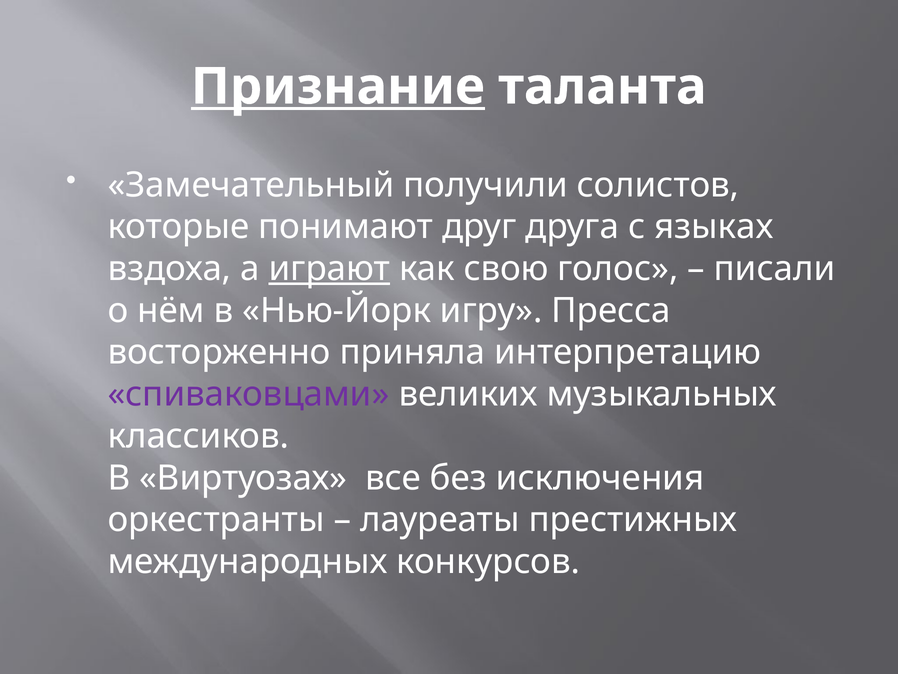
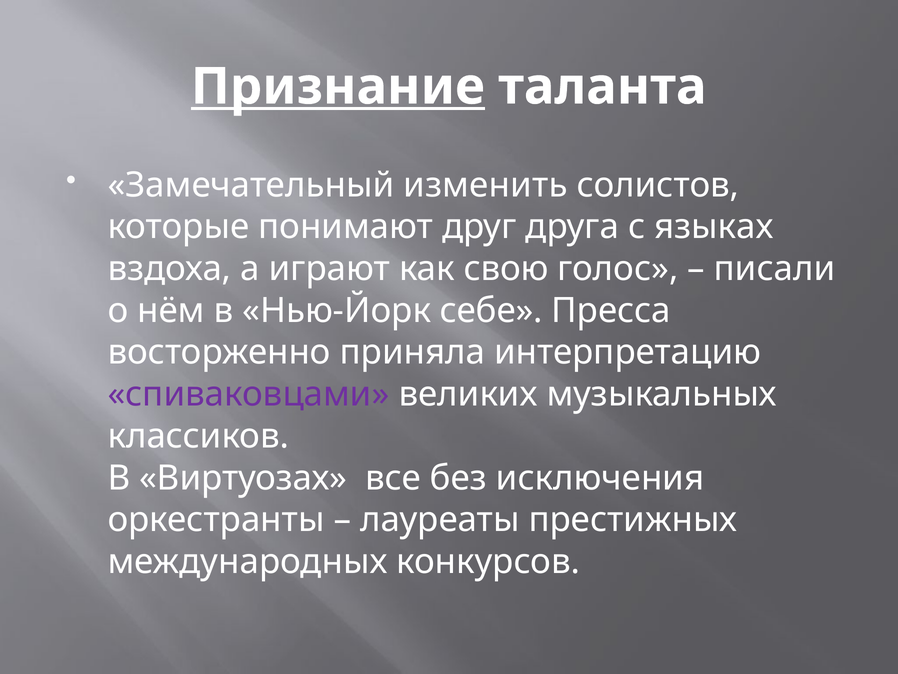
получили: получили -> изменить
играют underline: present -> none
игру: игру -> себе
